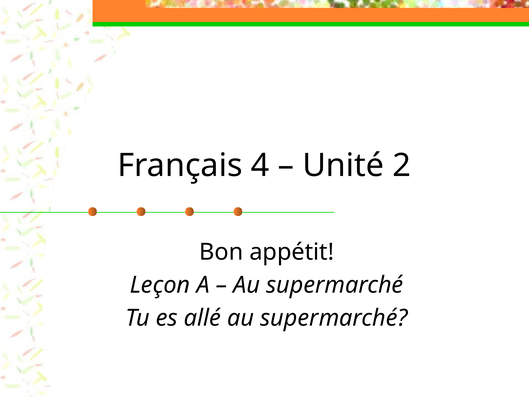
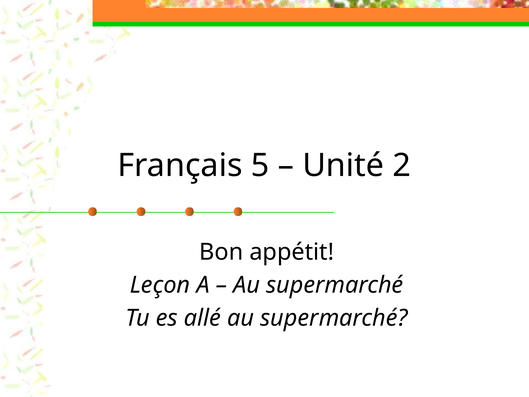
4: 4 -> 5
